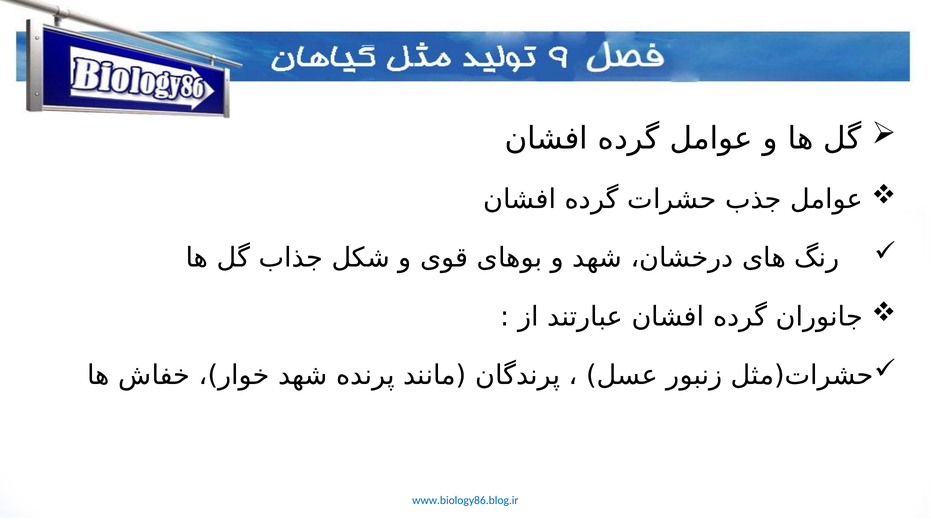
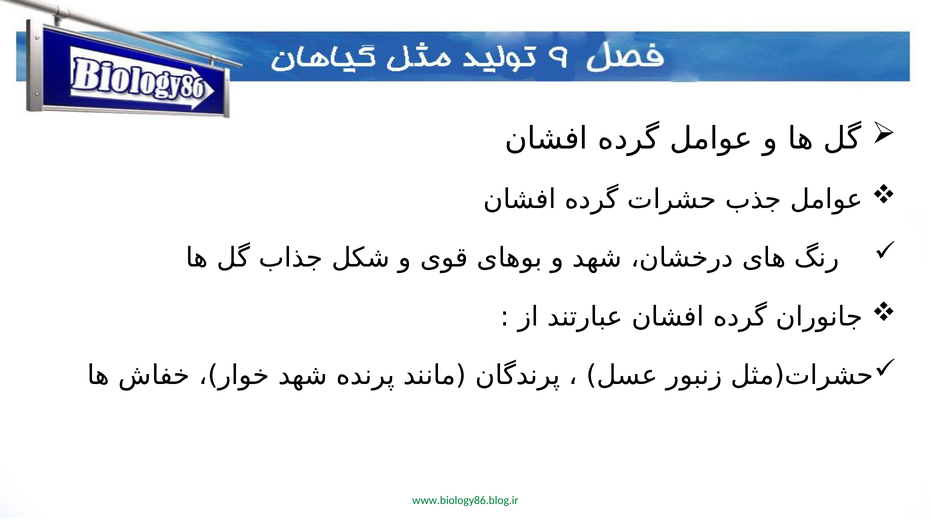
www.biology86.blog.ir colour: blue -> green
